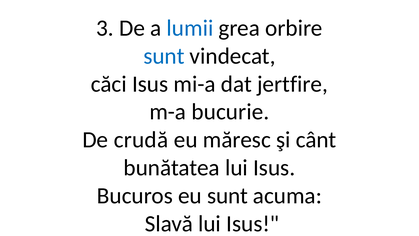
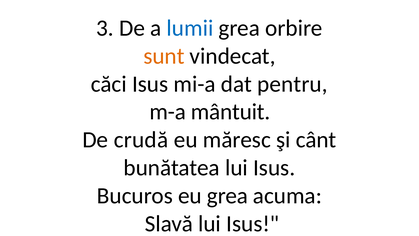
sunt at (164, 56) colour: blue -> orange
jertfire: jertfire -> pentru
bucurie: bucurie -> mântuit
eu sunt: sunt -> grea
